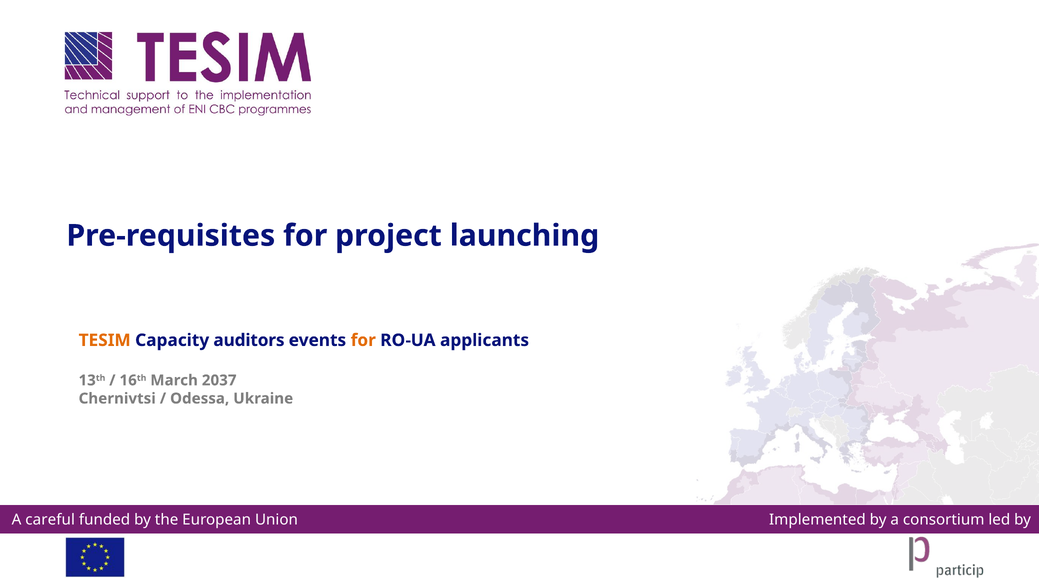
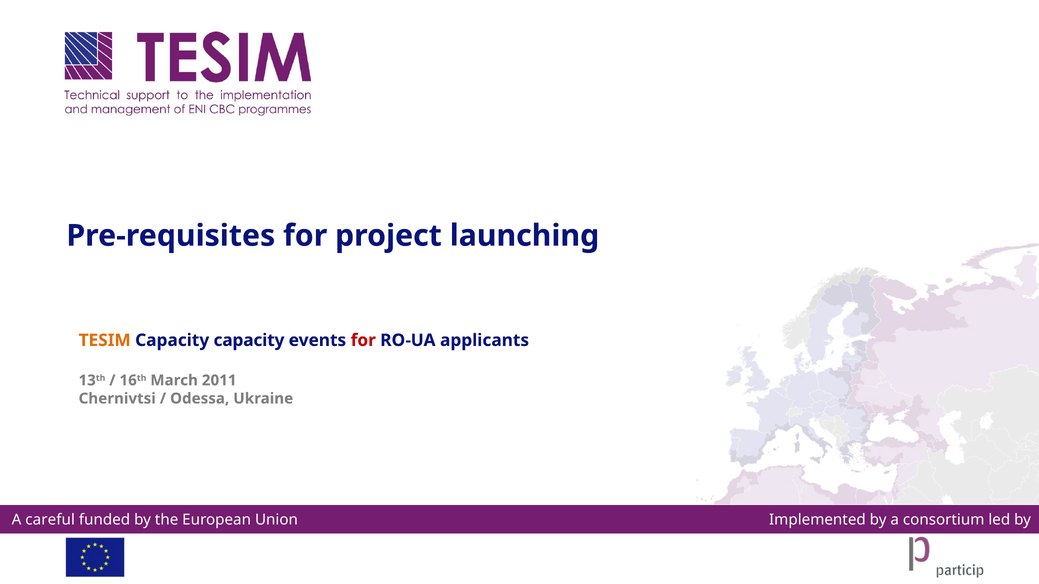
Capacity auditors: auditors -> capacity
for at (363, 341) colour: orange -> red
2037: 2037 -> 2011
